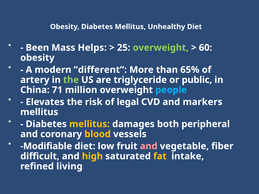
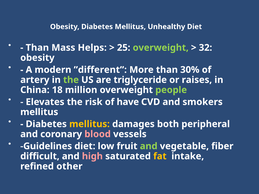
Been at (37, 48): Been -> Than
60: 60 -> 32
65%: 65% -> 30%
public: public -> raises
71: 71 -> 18
people colour: light blue -> light green
legal: legal -> have
markers: markers -> smokers
blood colour: yellow -> pink
Modifiable: Modifiable -> Guidelines
and at (149, 146) colour: pink -> light green
high colour: yellow -> pink
living: living -> other
